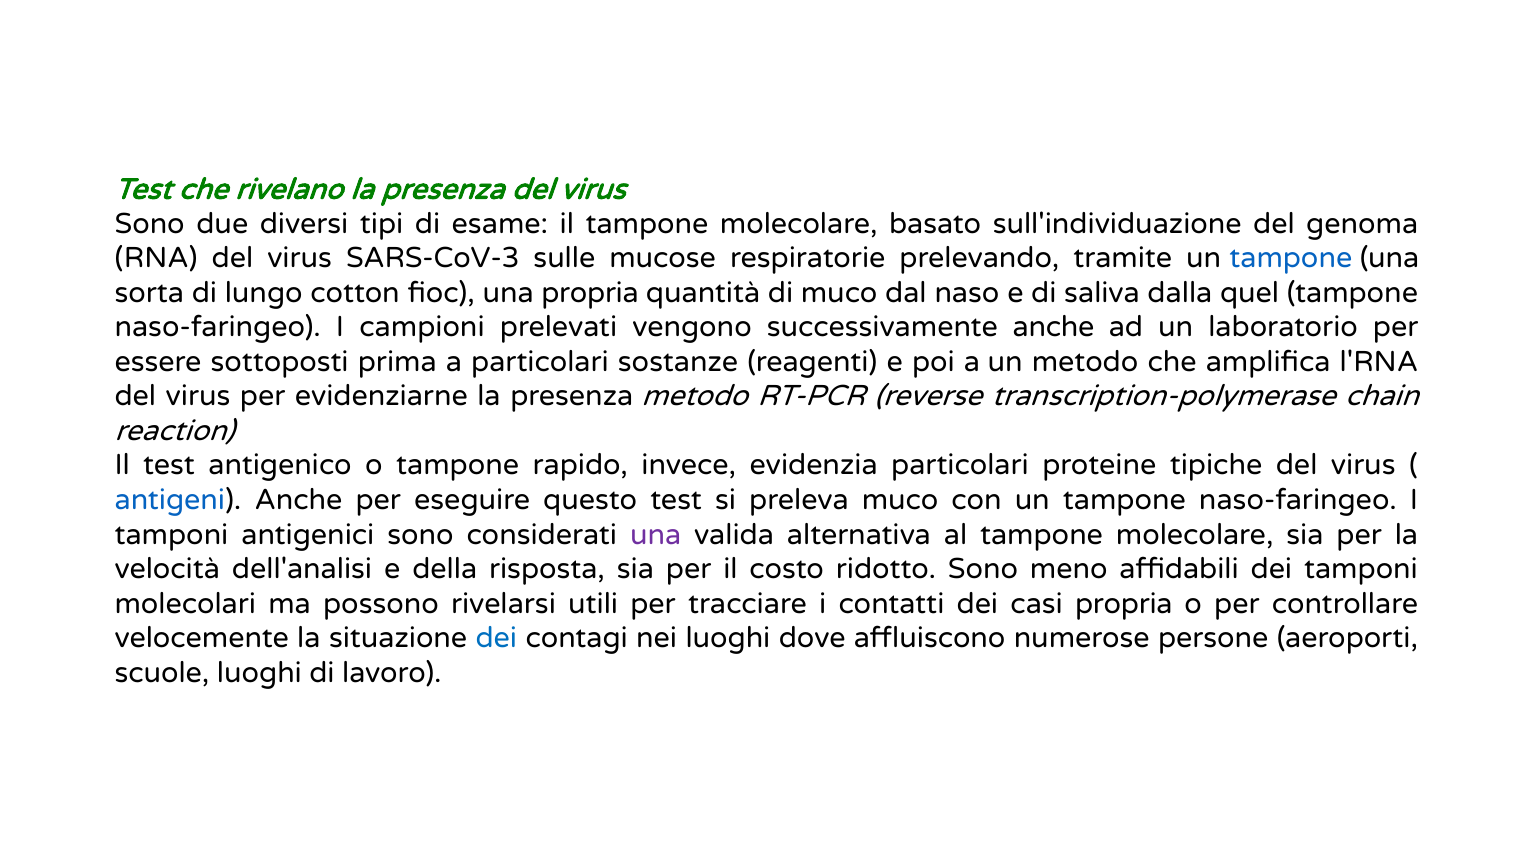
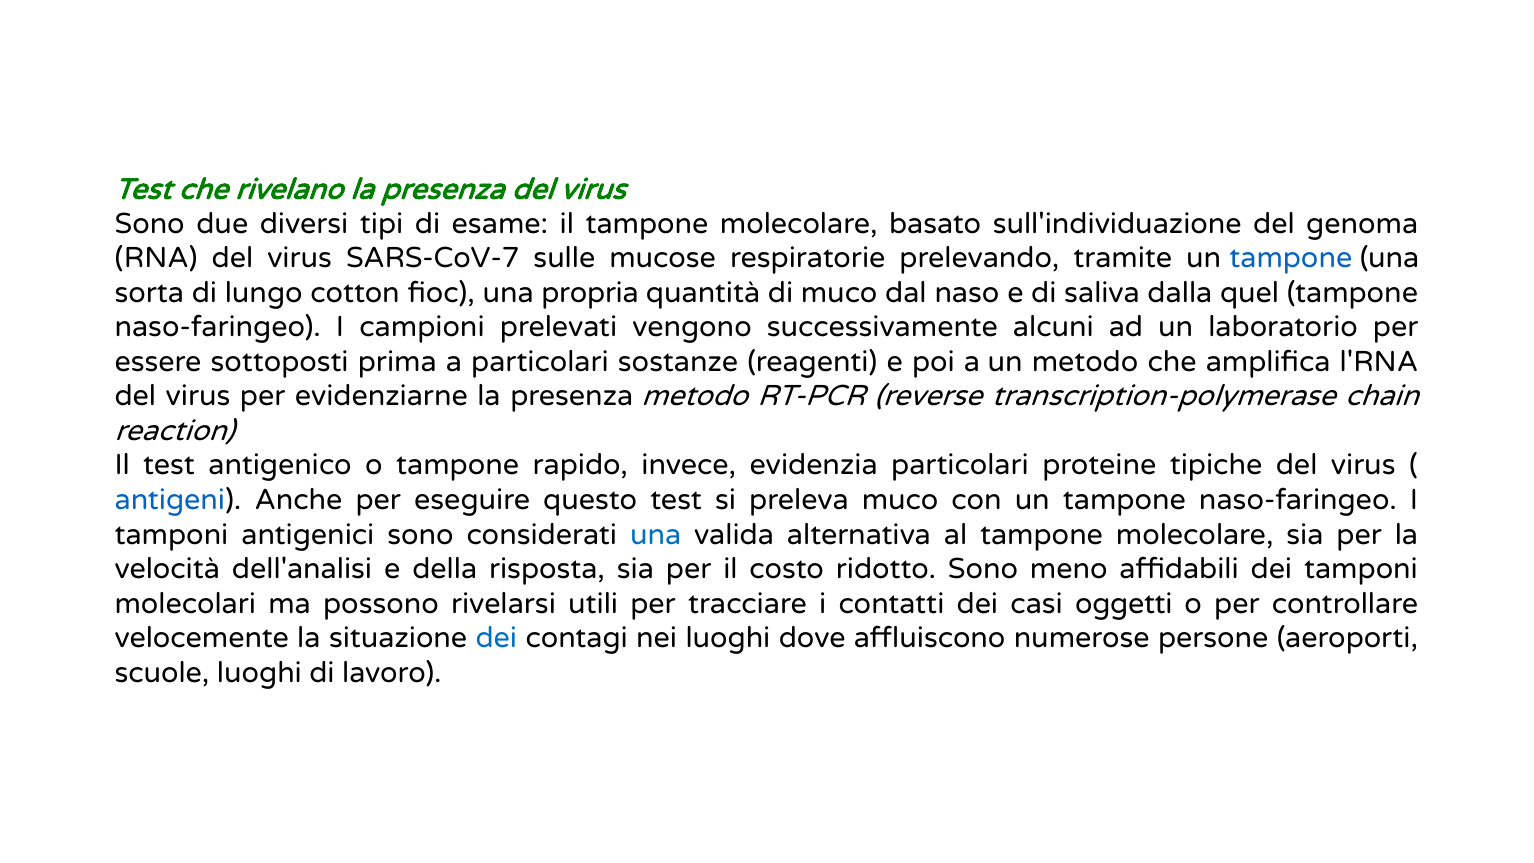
SARS-CoV-3: SARS-CoV-3 -> SARS-CoV-7
successivamente anche: anche -> alcuni
una at (656, 535) colour: purple -> blue
casi propria: propria -> oggetti
